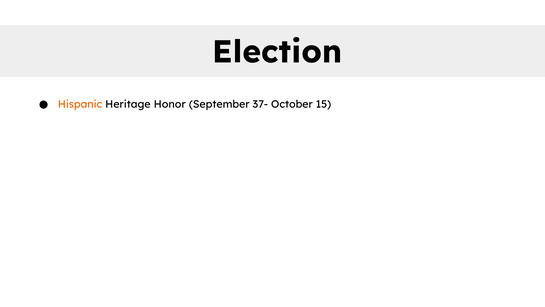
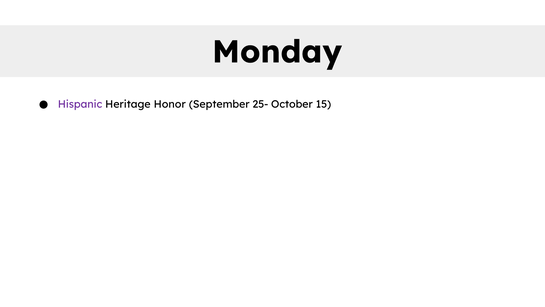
Election: Election -> Monday
Hispanic colour: orange -> purple
37-: 37- -> 25-
